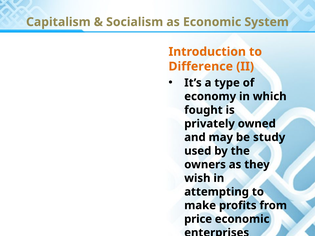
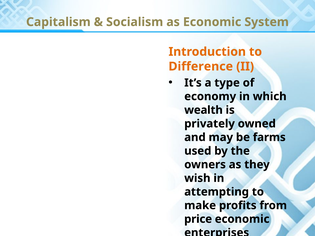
fought: fought -> wealth
study: study -> farms
